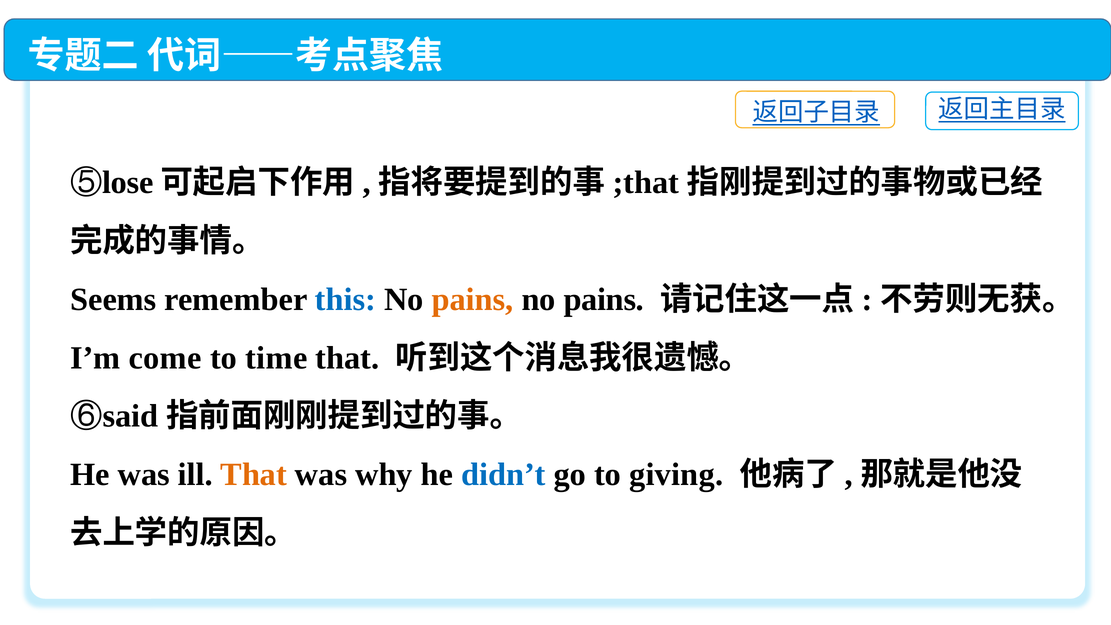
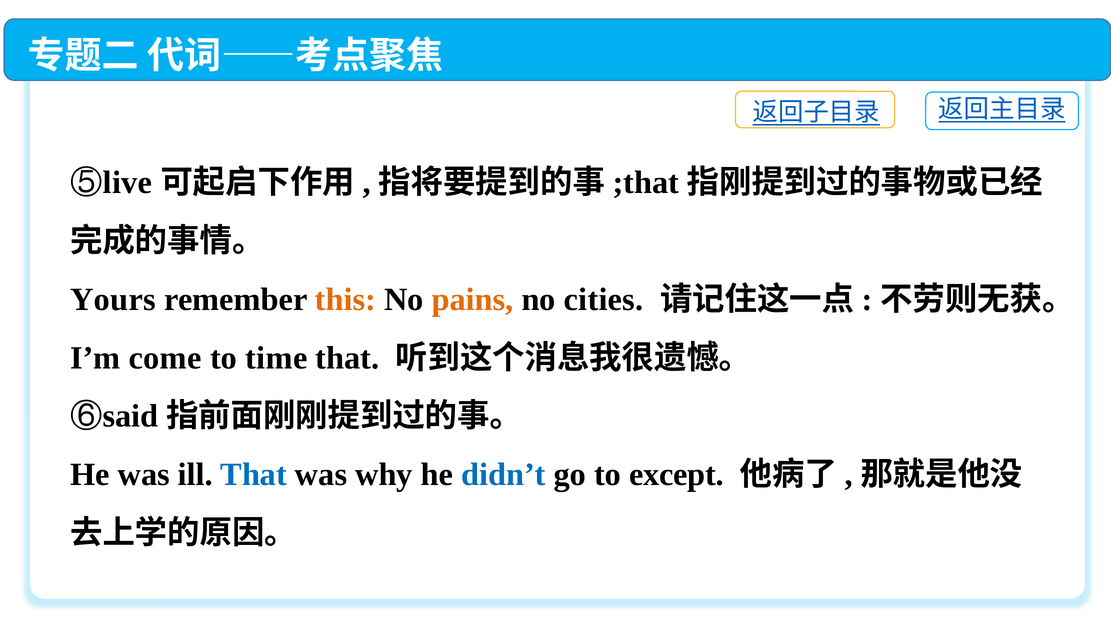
lose: lose -> live
Seems: Seems -> Yours
this colour: blue -> orange
pains at (604, 299): pains -> cities
That at (254, 474) colour: orange -> blue
giving: giving -> except
